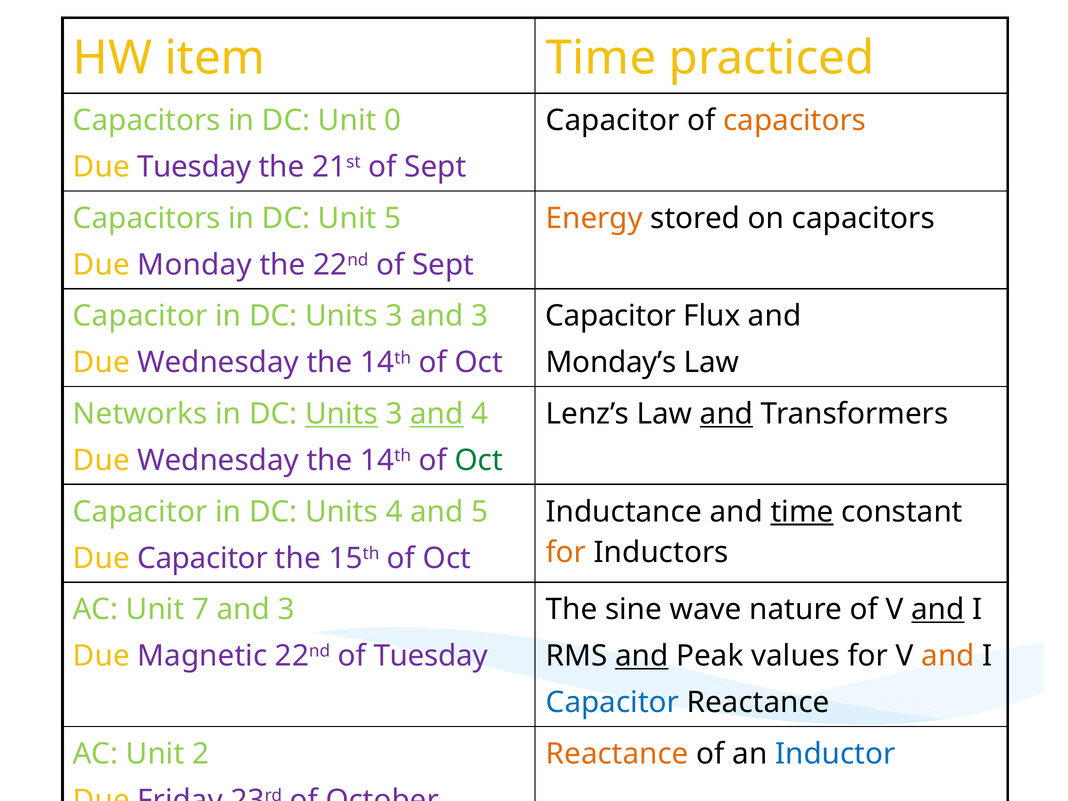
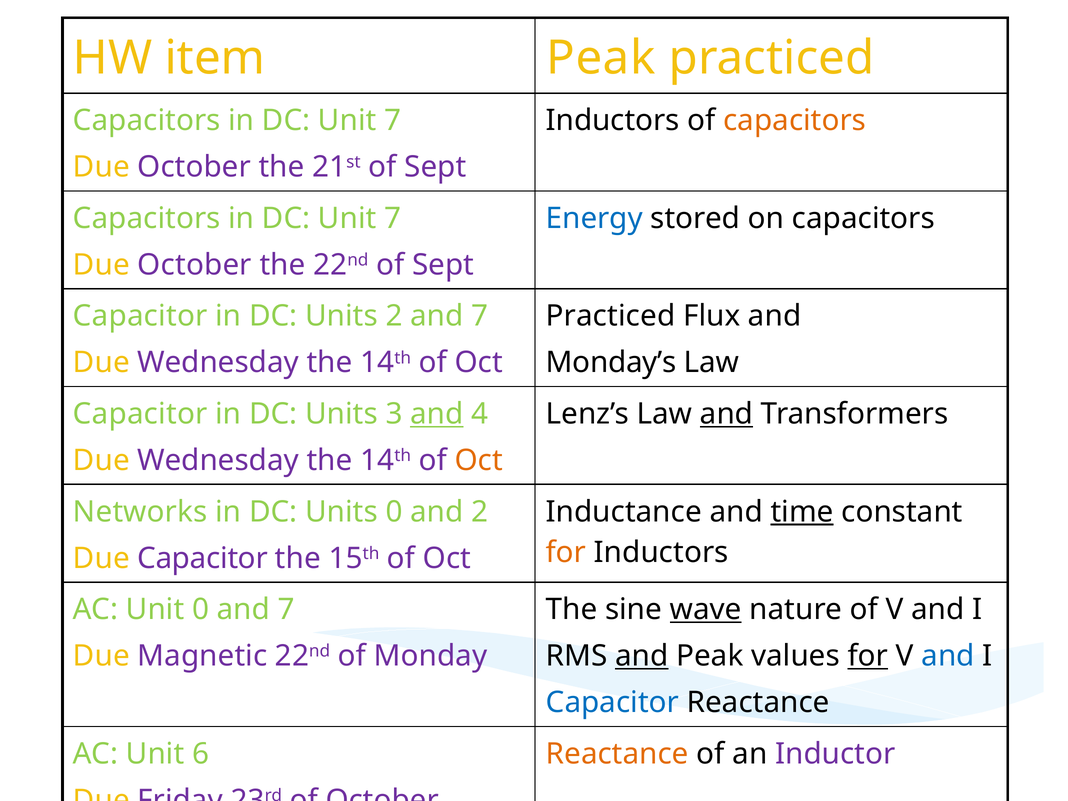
item Time: Time -> Peak
0 at (393, 121): 0 -> 7
Capacitor at (613, 121): Capacitor -> Inductors
Tuesday at (194, 167): Tuesday -> October
5 at (393, 218): 5 -> 7
Energy colour: orange -> blue
Monday at (195, 265): Monday -> October
3 at (394, 316): 3 -> 2
3 at (480, 316): 3 -> 7
Capacitor at (611, 316): Capacitor -> Practiced
Networks at (140, 414): Networks -> Capacitor
Units at (341, 414) underline: present -> none
Oct at (479, 460) colour: green -> orange
Capacitor at (140, 512): Capacitor -> Networks
Units 4: 4 -> 0
and 5: 5 -> 2
Unit 7: 7 -> 0
3 at (286, 610): 3 -> 7
wave underline: none -> present
and at (938, 610) underline: present -> none
of Tuesday: Tuesday -> Monday
for at (868, 656) underline: none -> present
and at (948, 656) colour: orange -> blue
2: 2 -> 6
Inductor colour: blue -> purple
